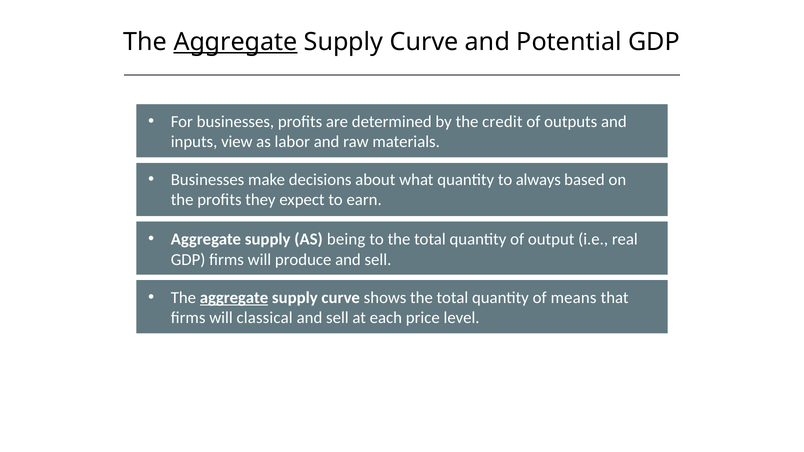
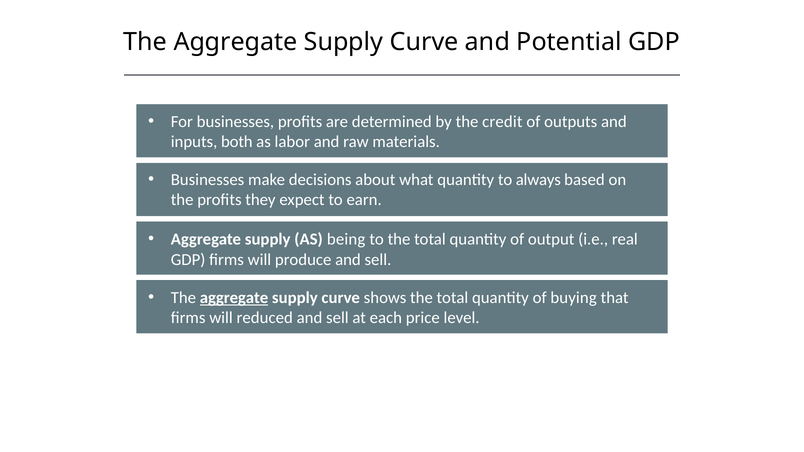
Aggregate at (235, 42) underline: present -> none
view: view -> both
means: means -> buying
classical: classical -> reduced
